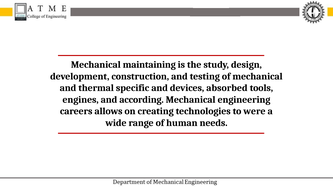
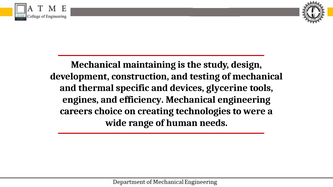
absorbed: absorbed -> glycerine
according: according -> efficiency
allows: allows -> choice
